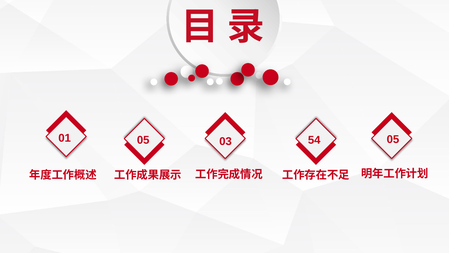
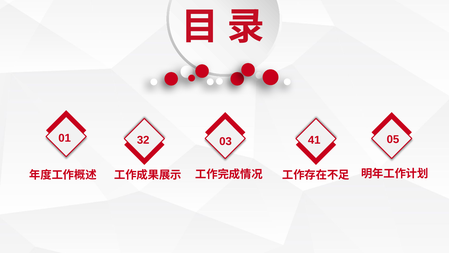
01 05: 05 -> 32
54: 54 -> 41
